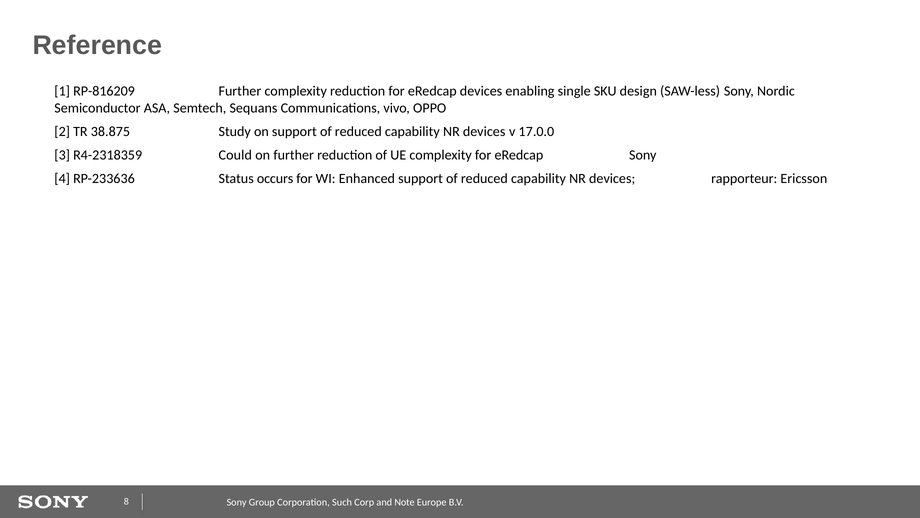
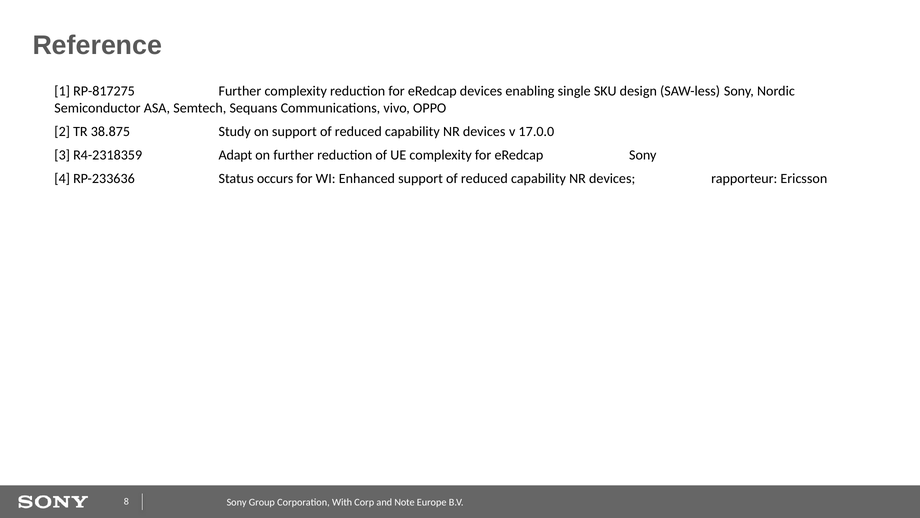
RP-816209: RP-816209 -> RP-817275
Could: Could -> Adapt
Such: Such -> With
